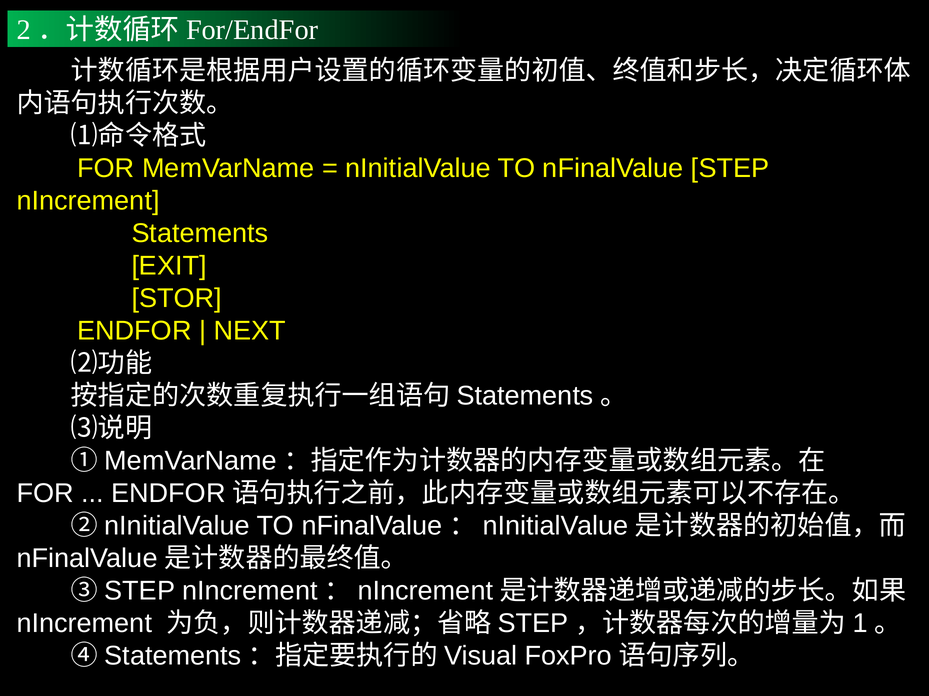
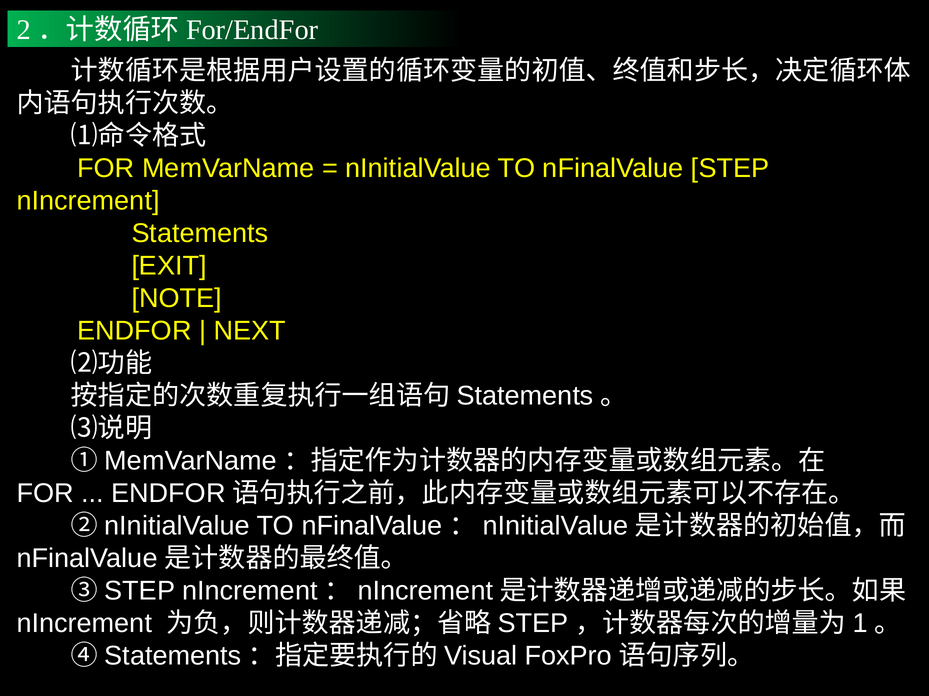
STOR: STOR -> NOTE
